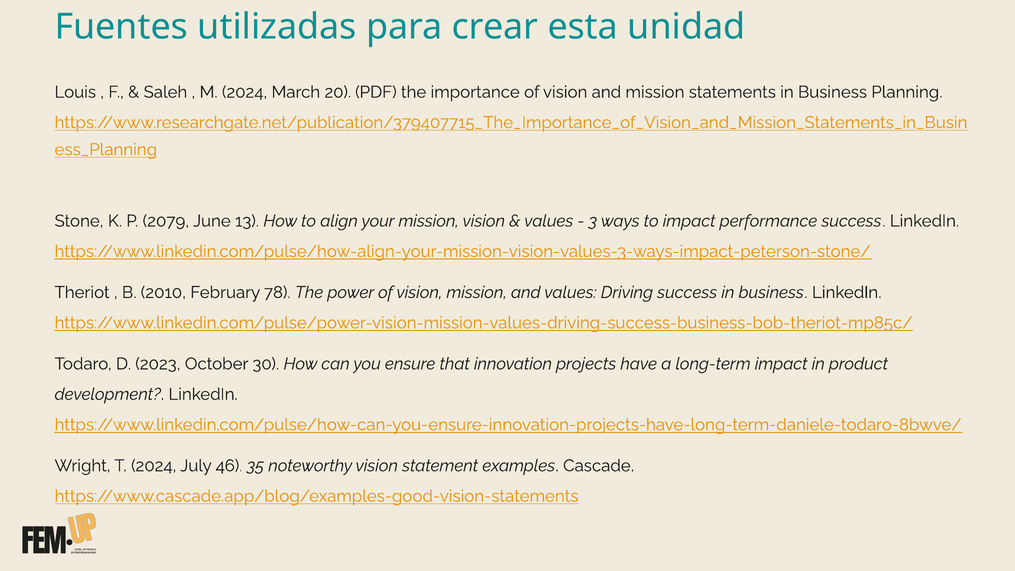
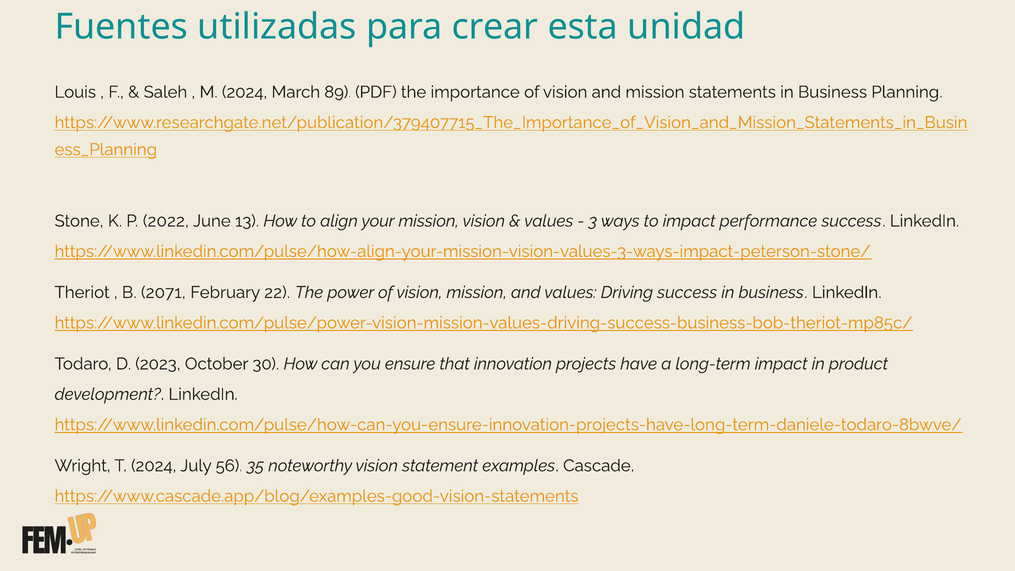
20: 20 -> 89
2079: 2079 -> 2022
2010: 2010 -> 2071
78: 78 -> 22
46: 46 -> 56
